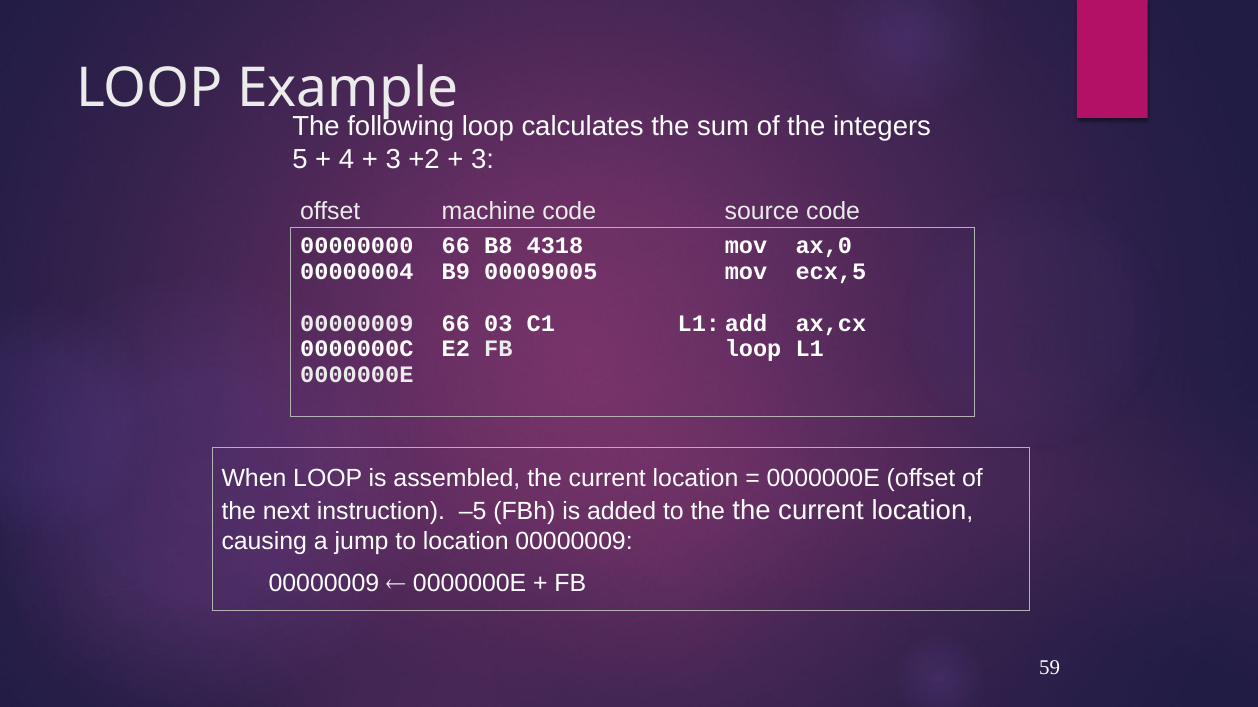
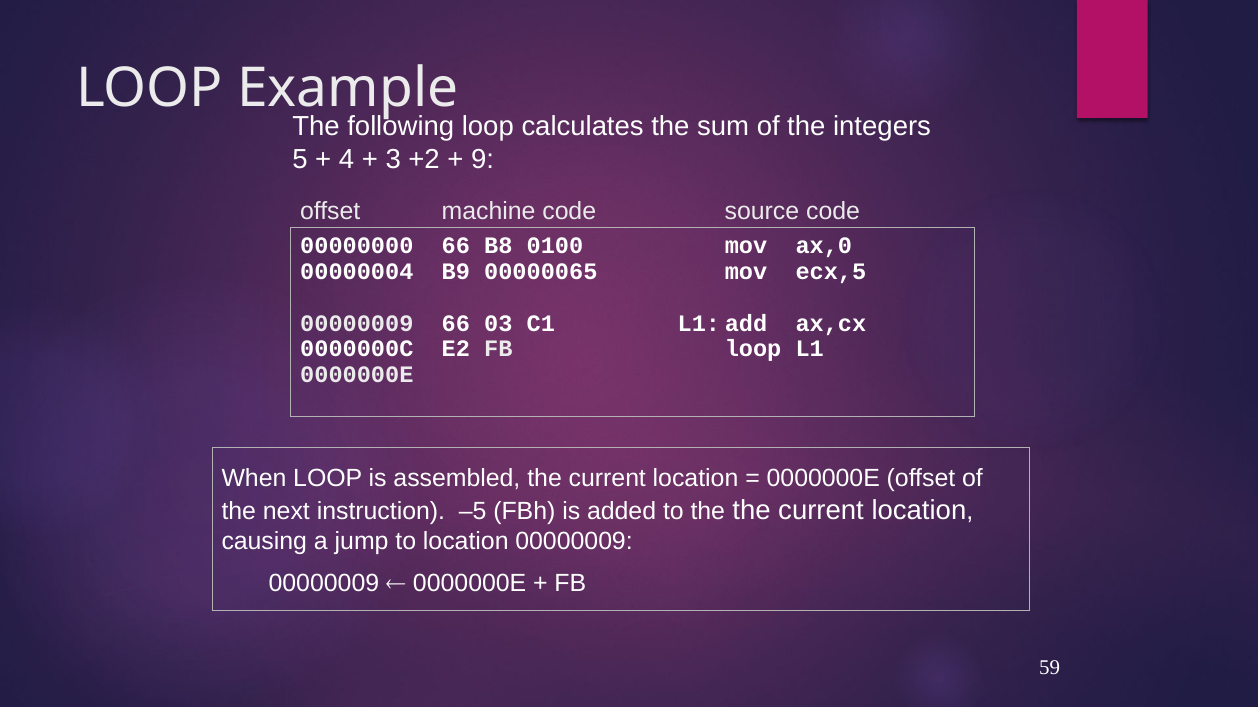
3 at (483, 160): 3 -> 9
4318: 4318 -> 0100
00009005: 00009005 -> 00000065
